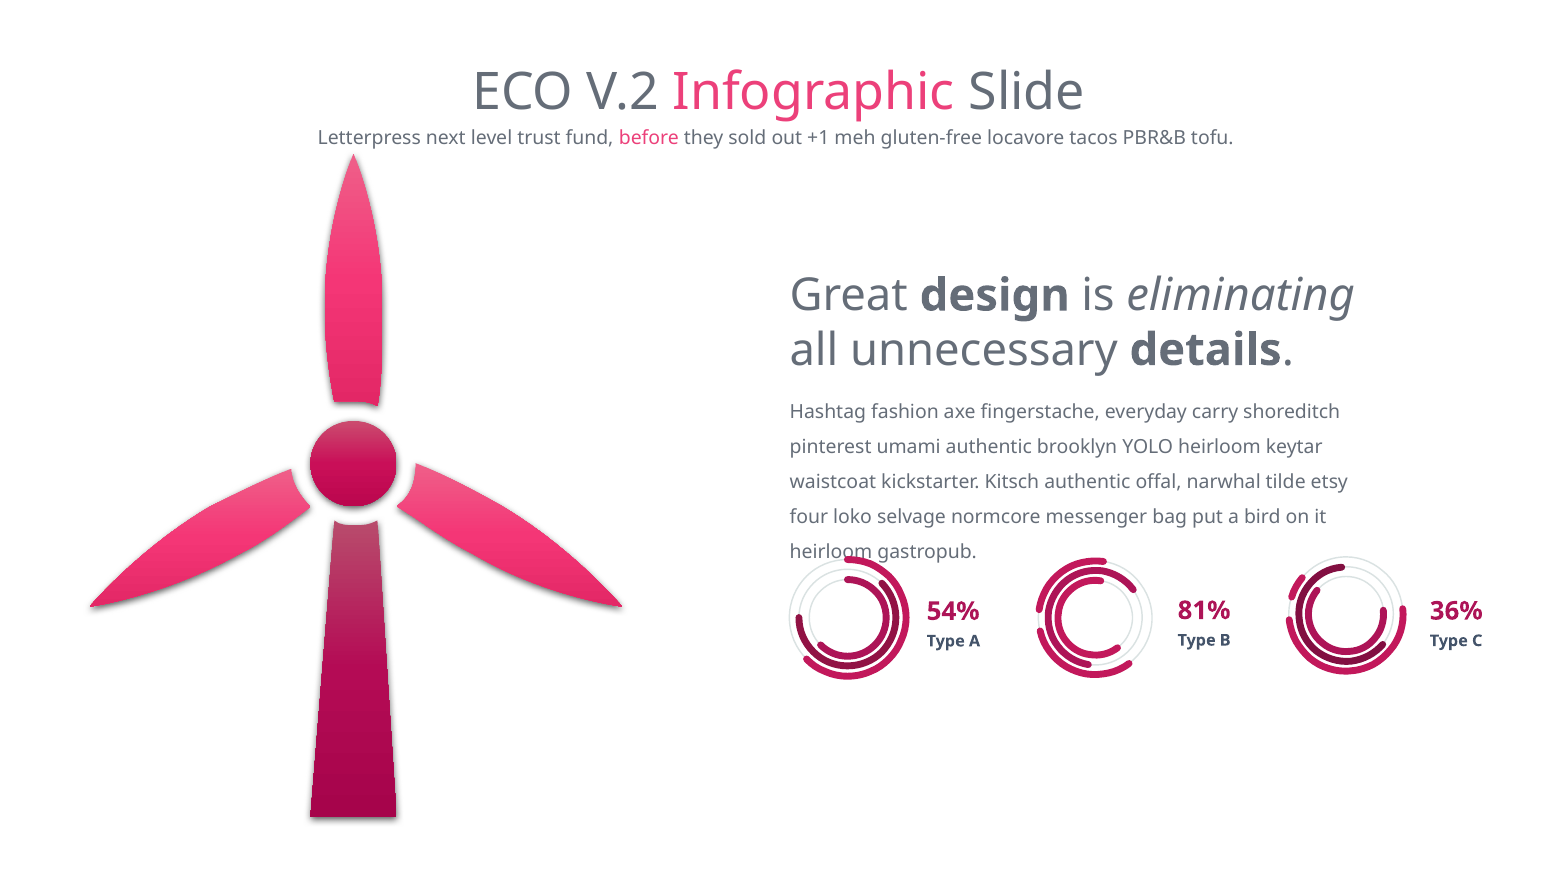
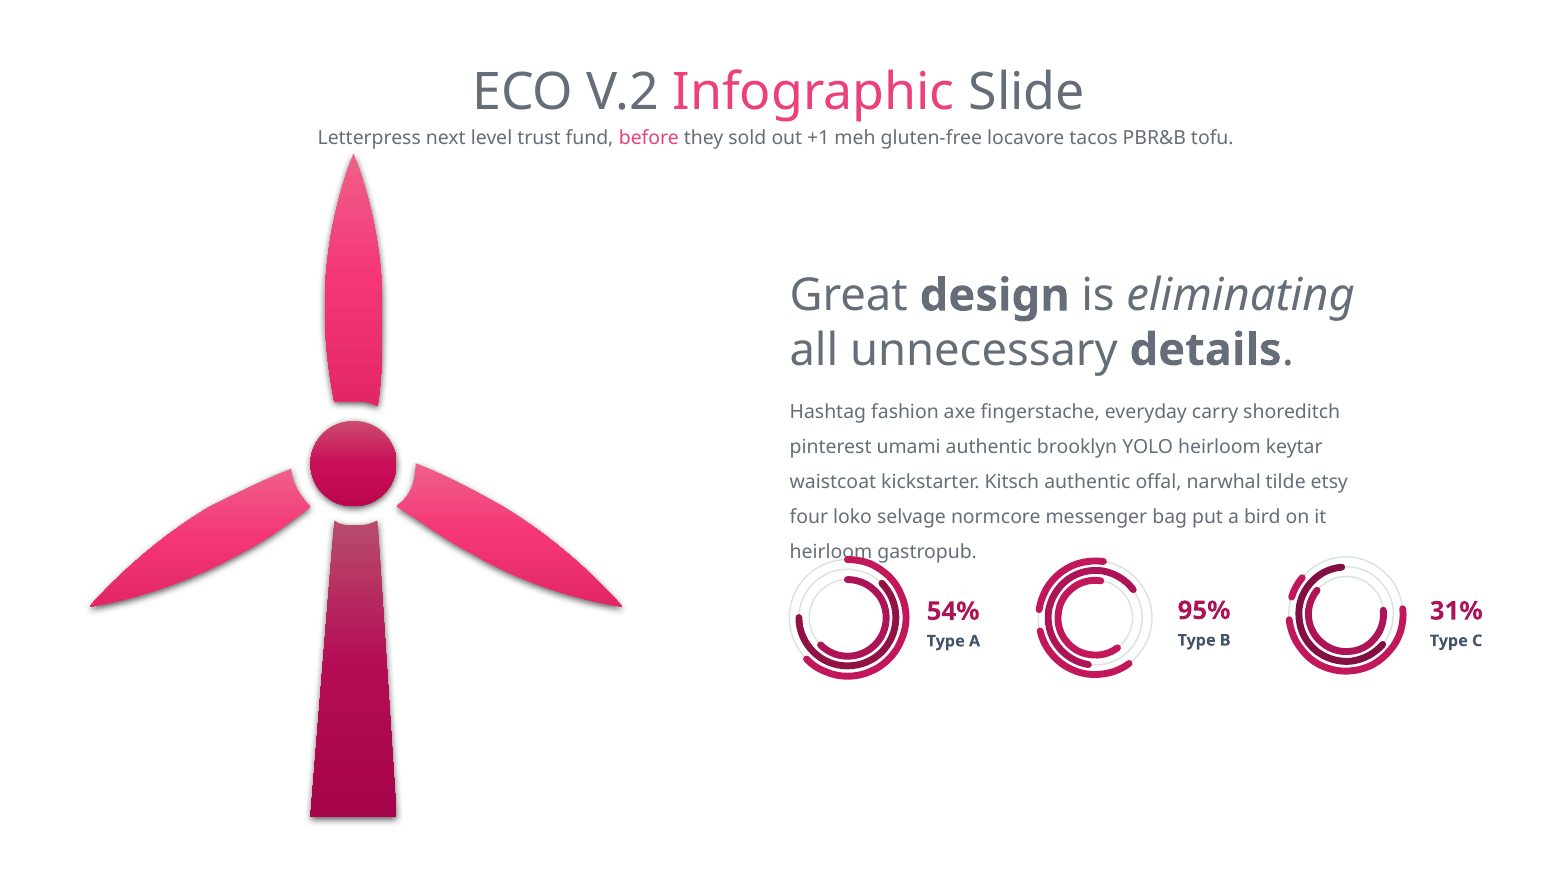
81%: 81% -> 95%
36%: 36% -> 31%
